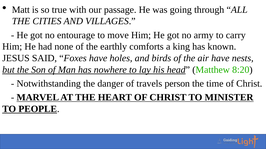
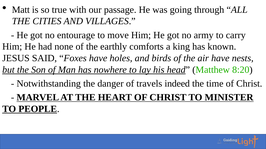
person: person -> indeed
